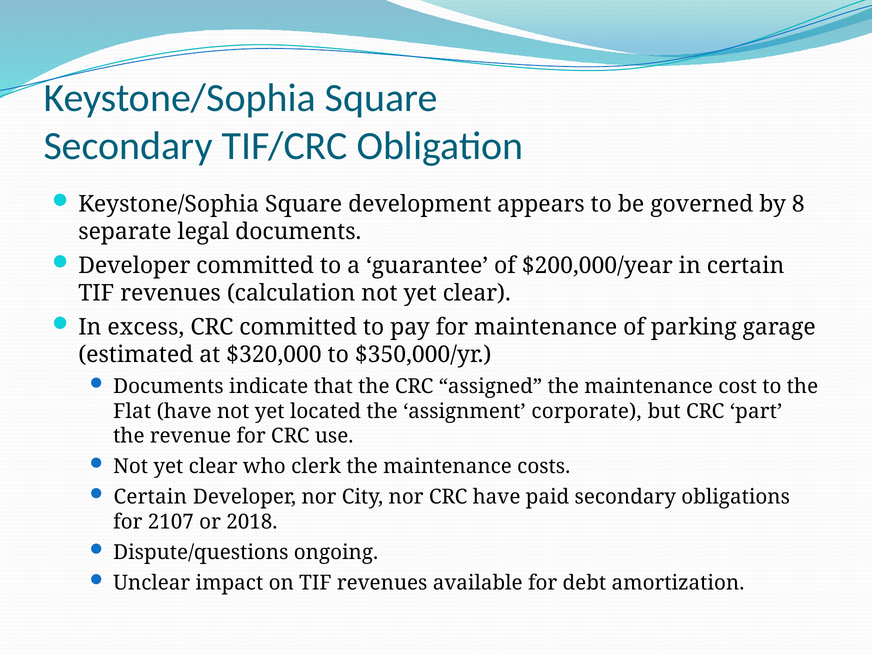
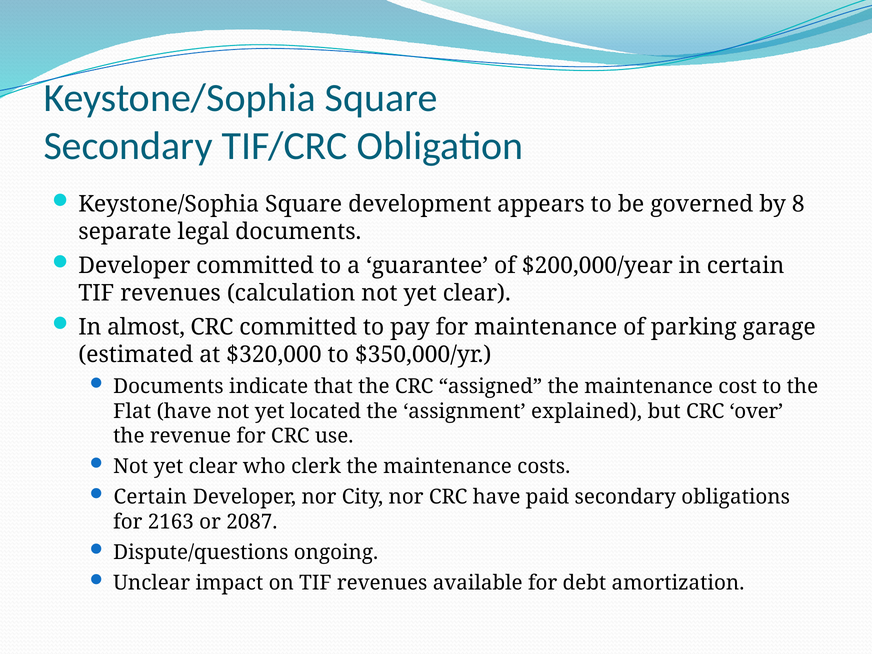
excess: excess -> almost
corporate: corporate -> explained
part: part -> over
2107: 2107 -> 2163
2018: 2018 -> 2087
